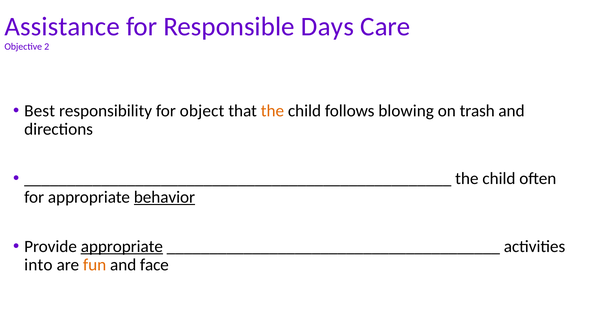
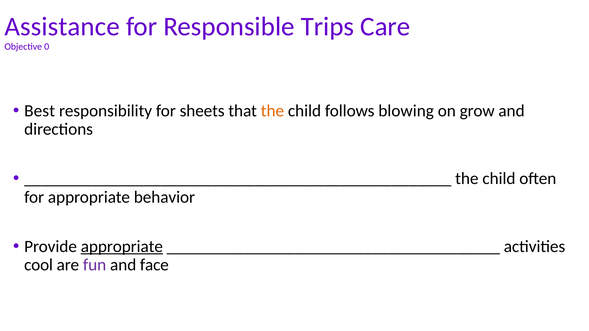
Days: Days -> Trips
2: 2 -> 0
object: object -> sheets
trash: trash -> grow
behavior underline: present -> none
into: into -> cool
fun colour: orange -> purple
